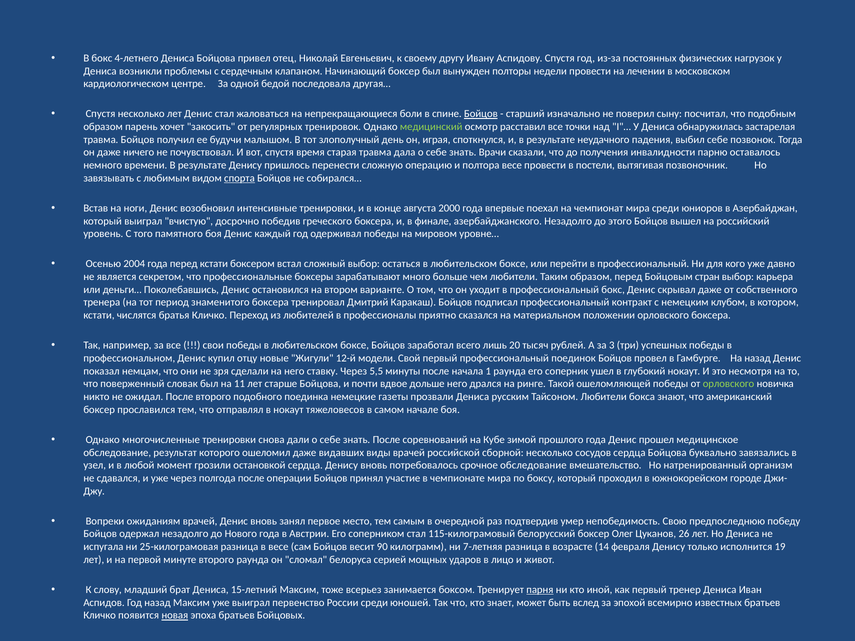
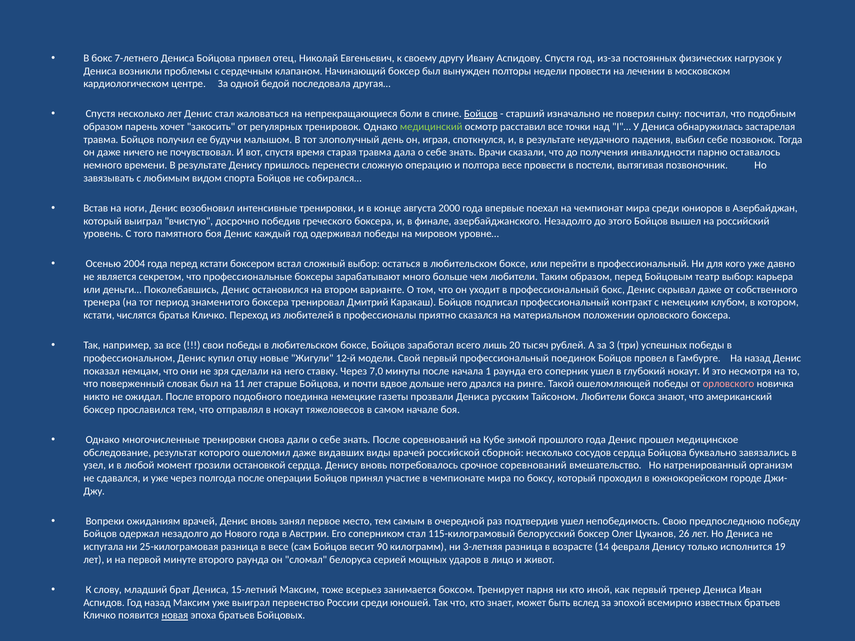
4-летнего: 4-летнего -> 7-летнего
спорта underline: present -> none
стран: стран -> театр
5,5: 5,5 -> 7,0
орловского at (729, 384) colour: light green -> pink
срочное обследование: обследование -> соревнований
подтвердив умер: умер -> ушел
7-летняя: 7-летняя -> 3-летняя
парня underline: present -> none
